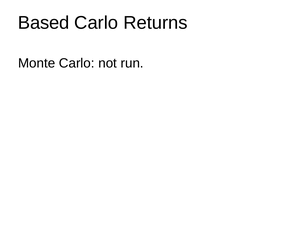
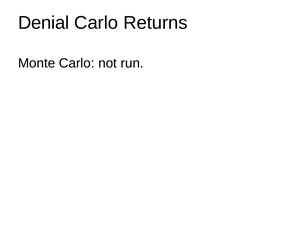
Based: Based -> Denial
